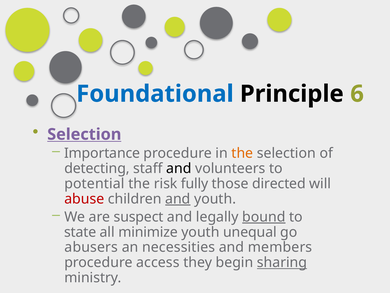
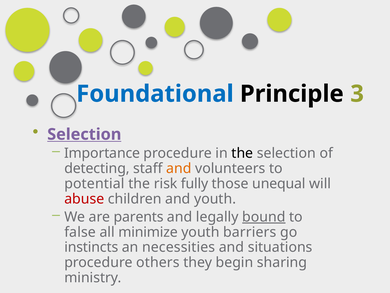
6: 6 -> 3
the at (242, 153) colour: orange -> black
and at (179, 168) colour: black -> orange
directed: directed -> unequal
and at (178, 199) underline: present -> none
suspect: suspect -> parents
state: state -> false
unequal: unequal -> barriers
abusers: abusers -> instincts
members: members -> situations
access: access -> others
sharing underline: present -> none
